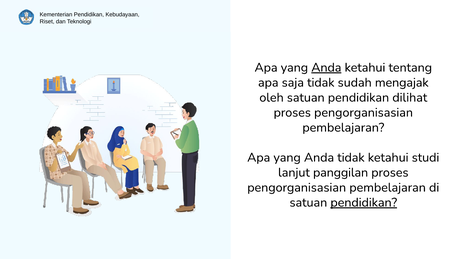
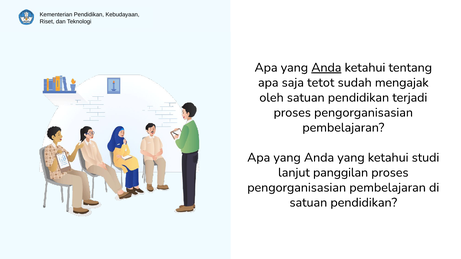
saja tidak: tidak -> tetot
dilihat: dilihat -> terjadi
Anda tidak: tidak -> yang
pendidikan at (364, 203) underline: present -> none
